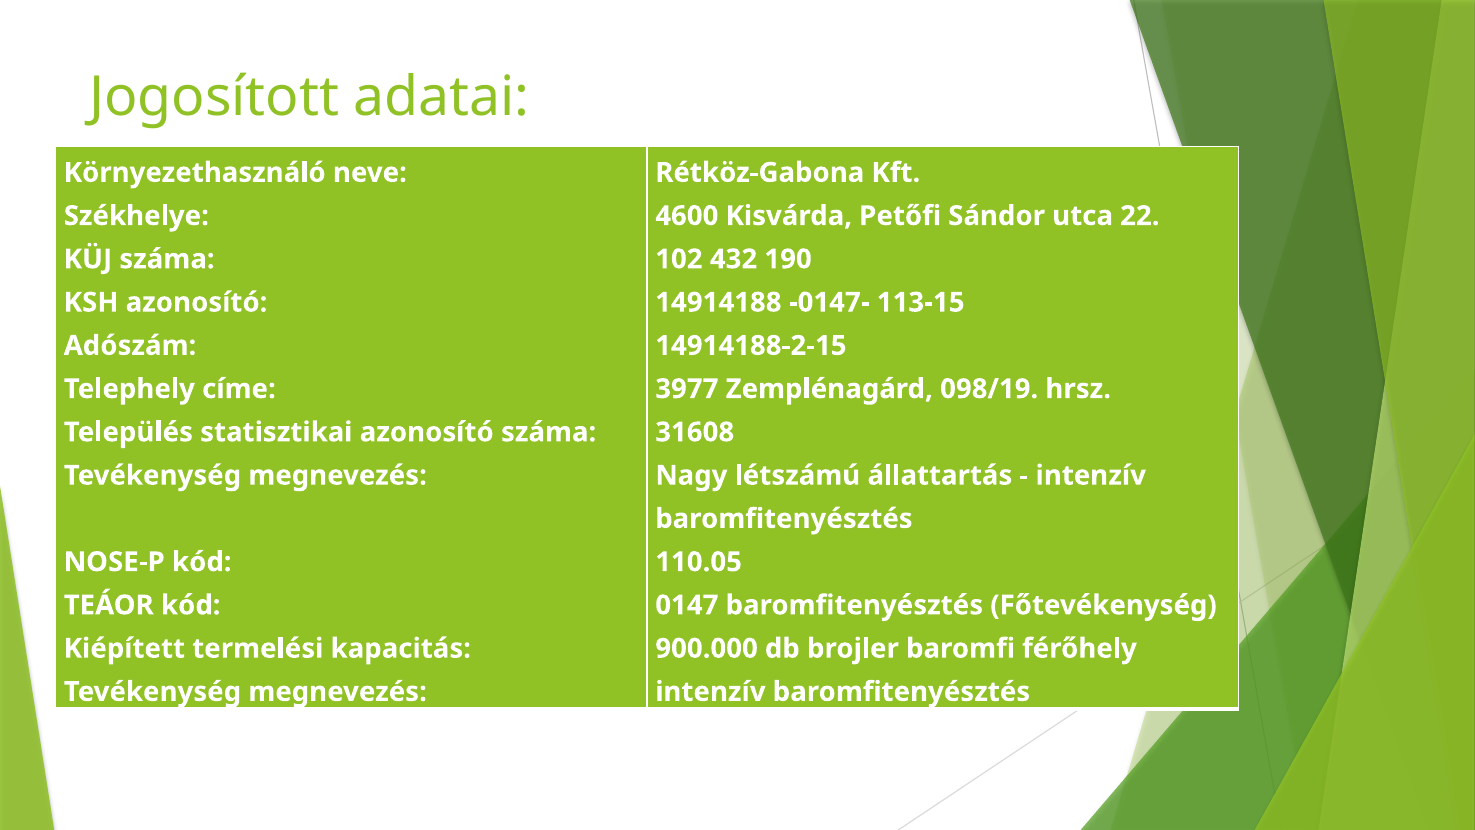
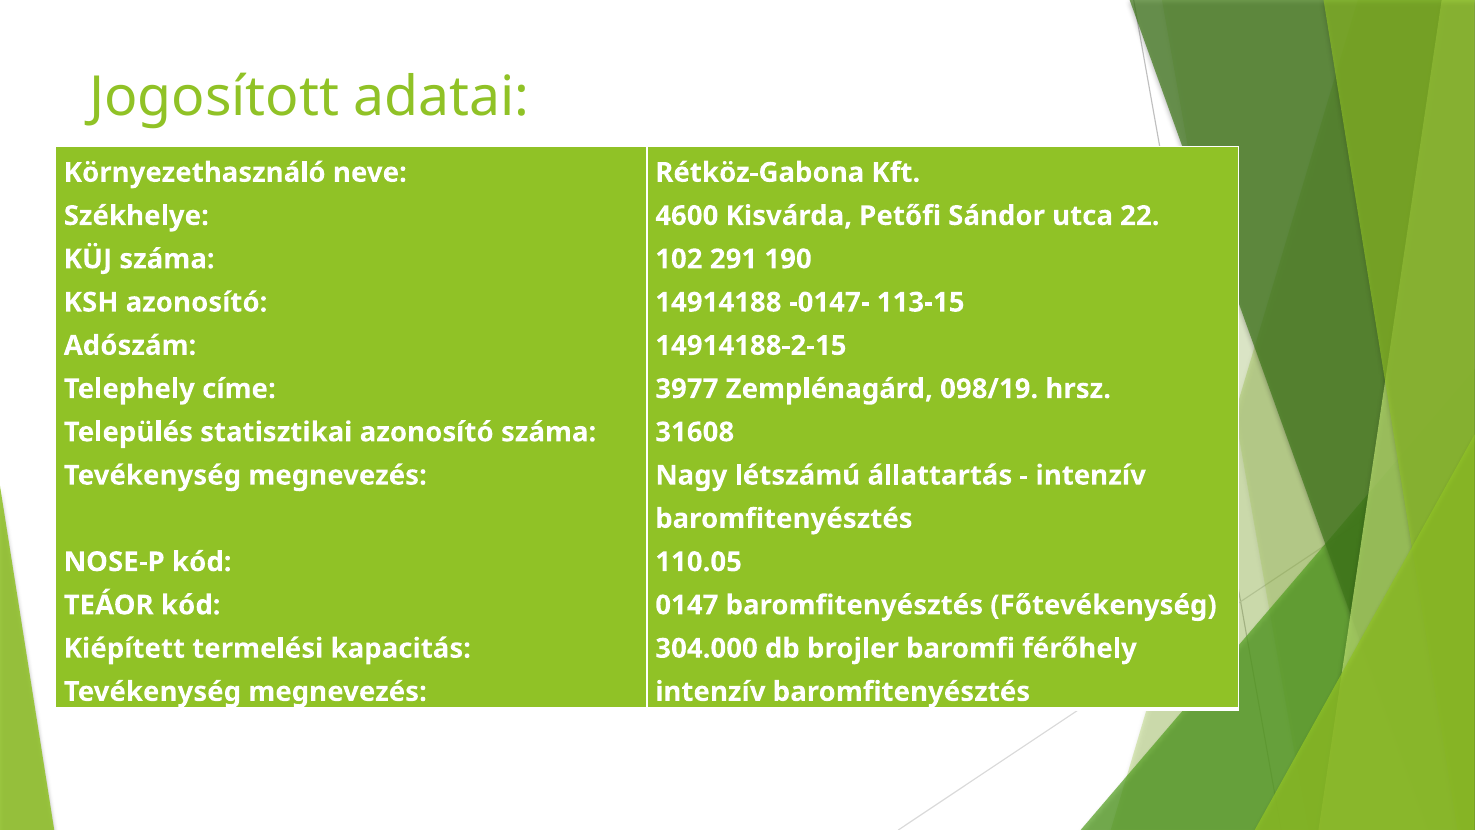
432: 432 -> 291
900.000: 900.000 -> 304.000
